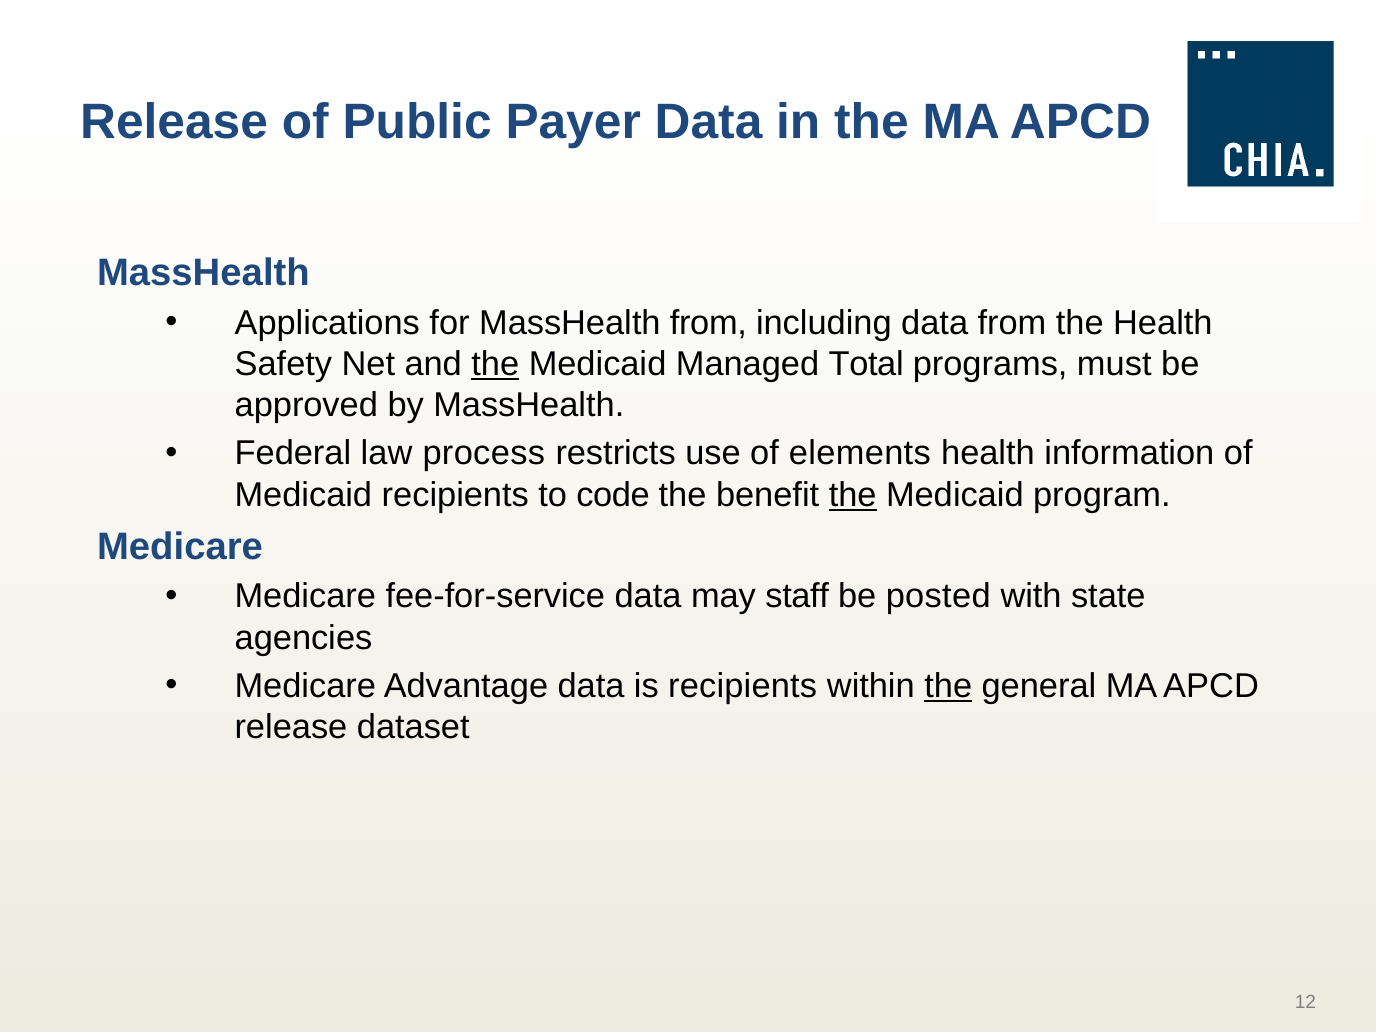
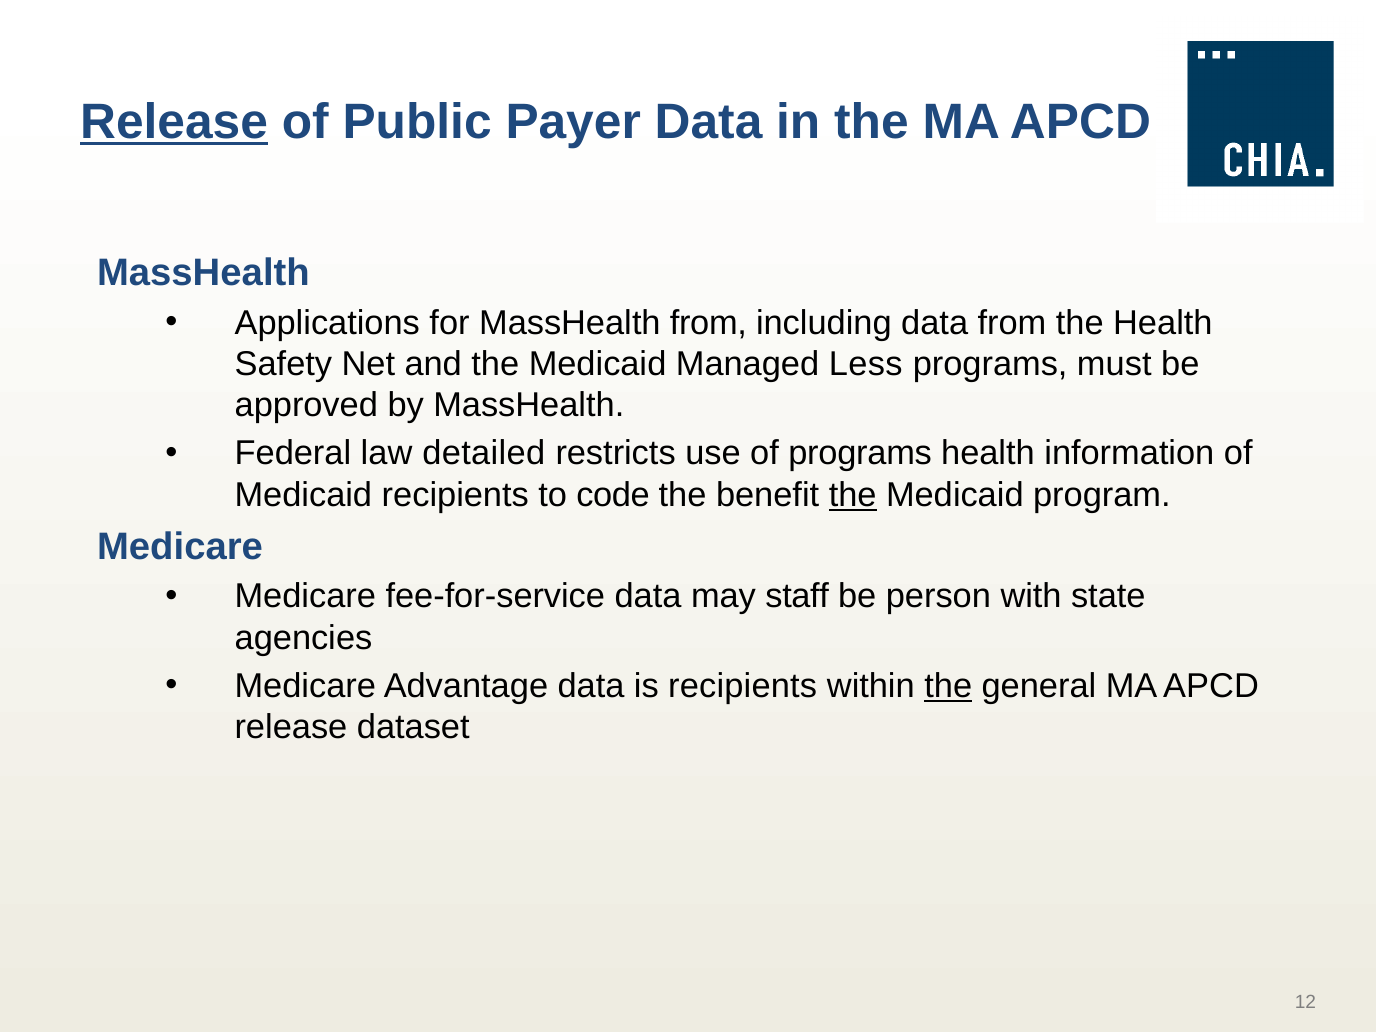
Release at (174, 122) underline: none -> present
the at (495, 364) underline: present -> none
Total: Total -> Less
process: process -> detailed
of elements: elements -> programs
posted: posted -> person
